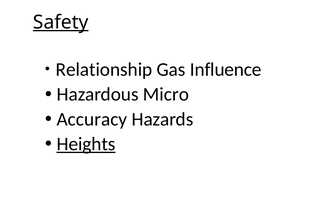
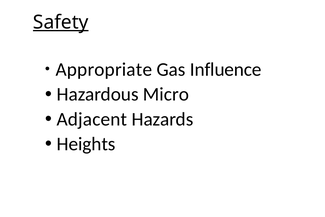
Relationship: Relationship -> Appropriate
Accuracy: Accuracy -> Adjacent
Heights underline: present -> none
